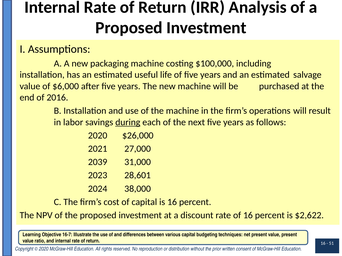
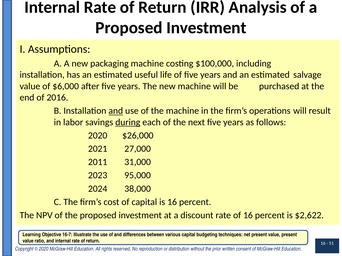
and at (116, 111) underline: none -> present
2039: 2039 -> 2011
28,601: 28,601 -> 95,000
